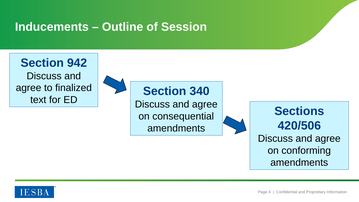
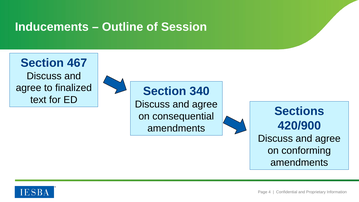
942: 942 -> 467
420/506: 420/506 -> 420/900
